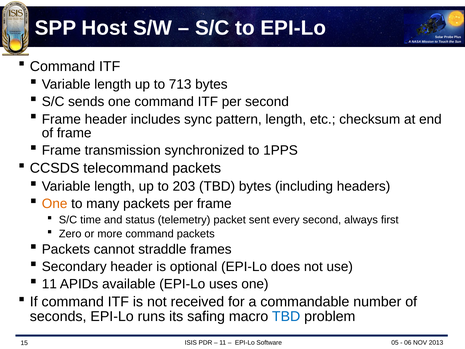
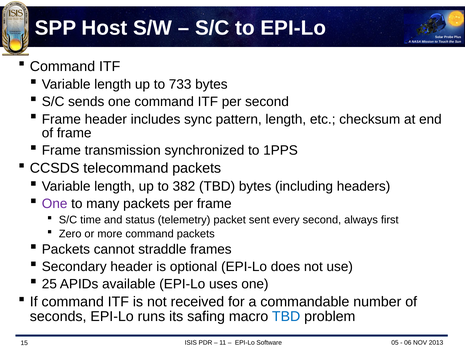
713: 713 -> 733
203: 203 -> 382
One at (55, 204) colour: orange -> purple
11 at (49, 284): 11 -> 25
